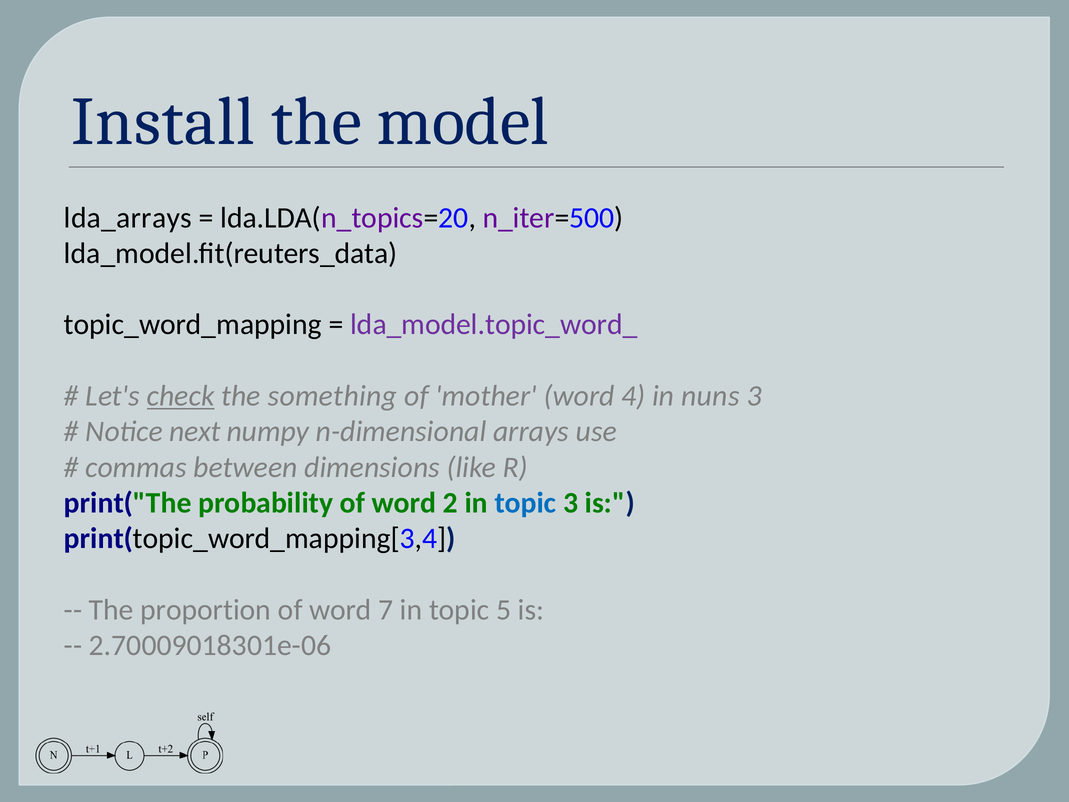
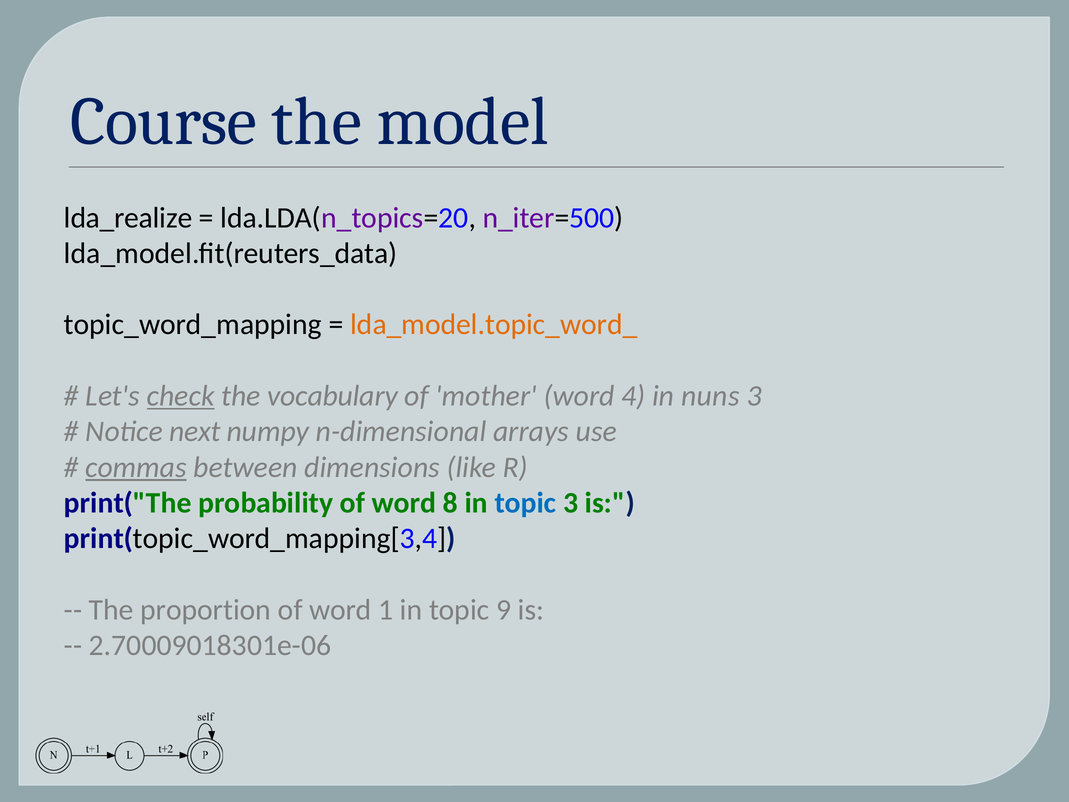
Install: Install -> Course
lda_arrays: lda_arrays -> lda_realize
lda_model.topic_word_ colour: purple -> orange
something: something -> vocabulary
commas underline: none -> present
2: 2 -> 8
7: 7 -> 1
5: 5 -> 9
